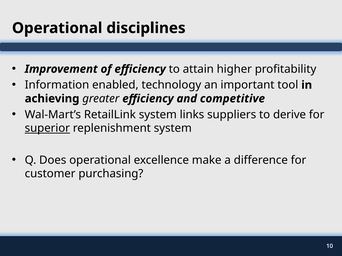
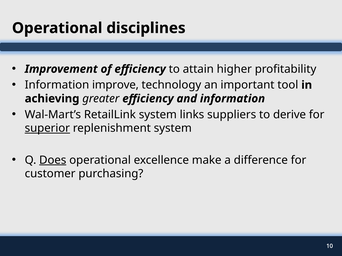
enabled: enabled -> improve
and competitive: competitive -> information
Does underline: none -> present
